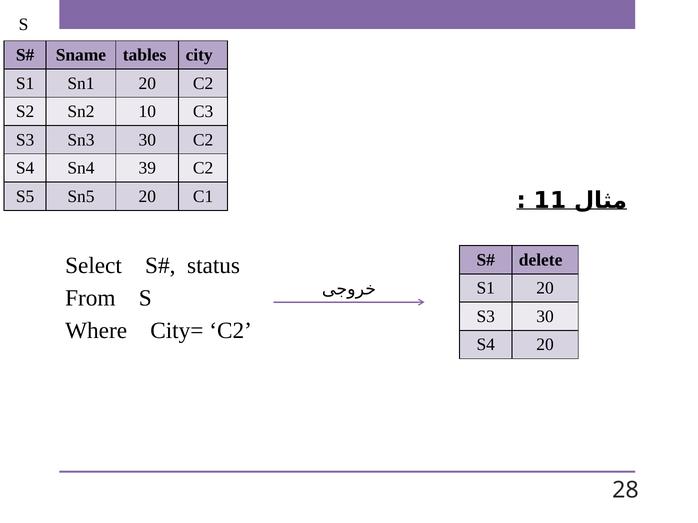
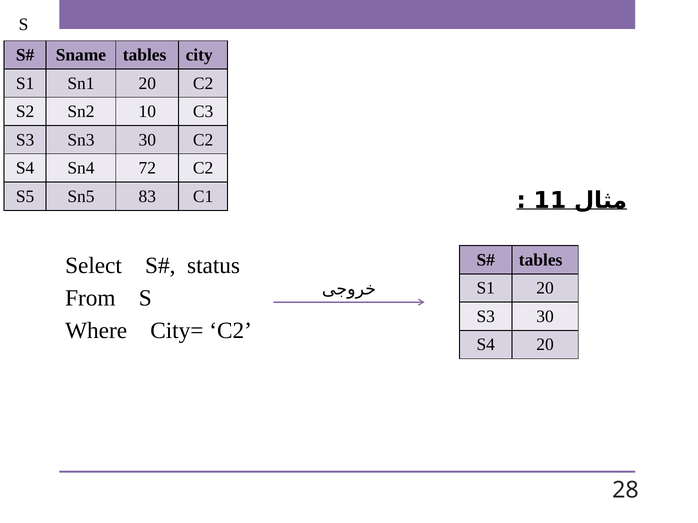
39: 39 -> 72
Sn5 20: 20 -> 83
delete at (541, 260): delete -> tables
